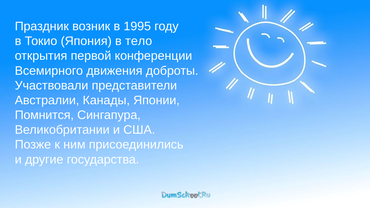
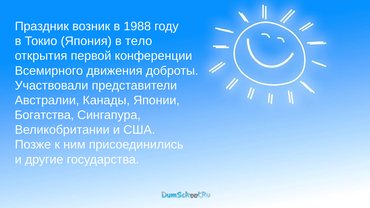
1995: 1995 -> 1988
Помнится: Помнится -> Богатства
